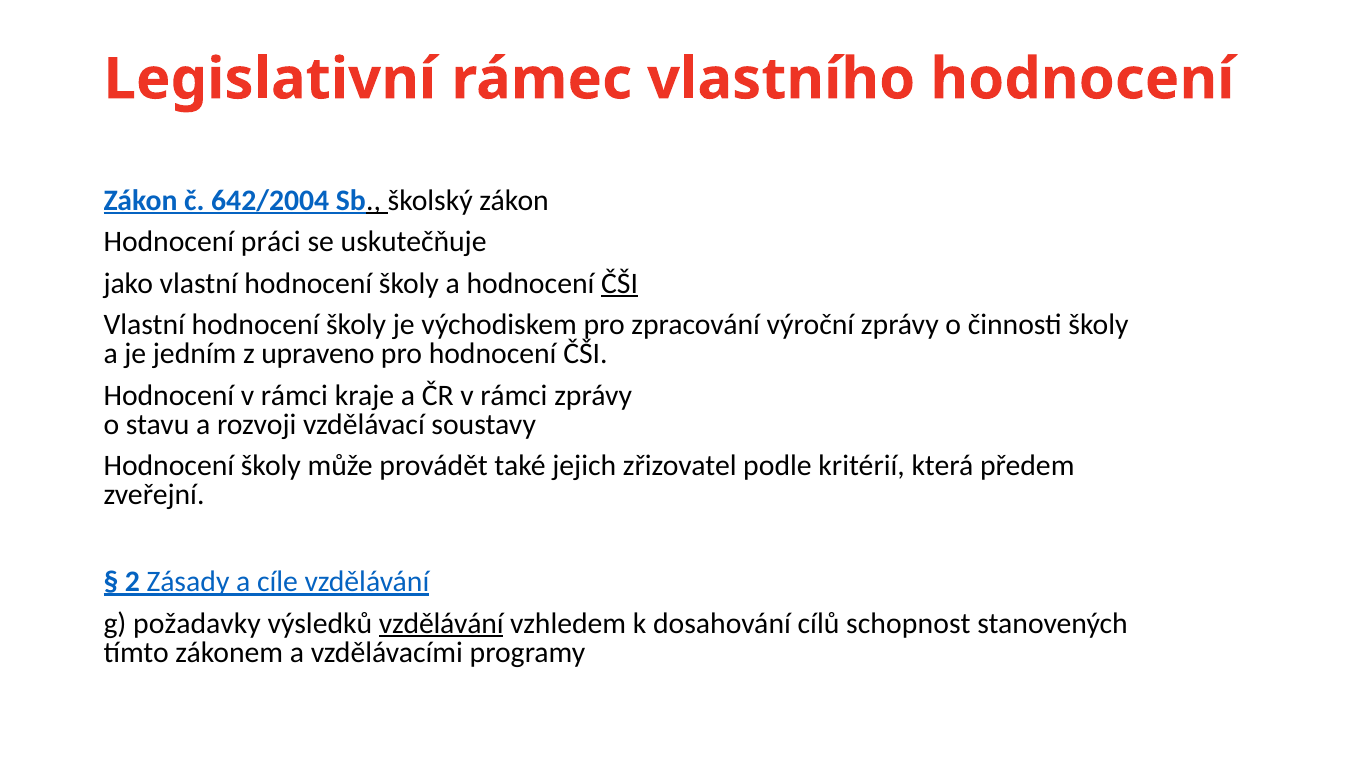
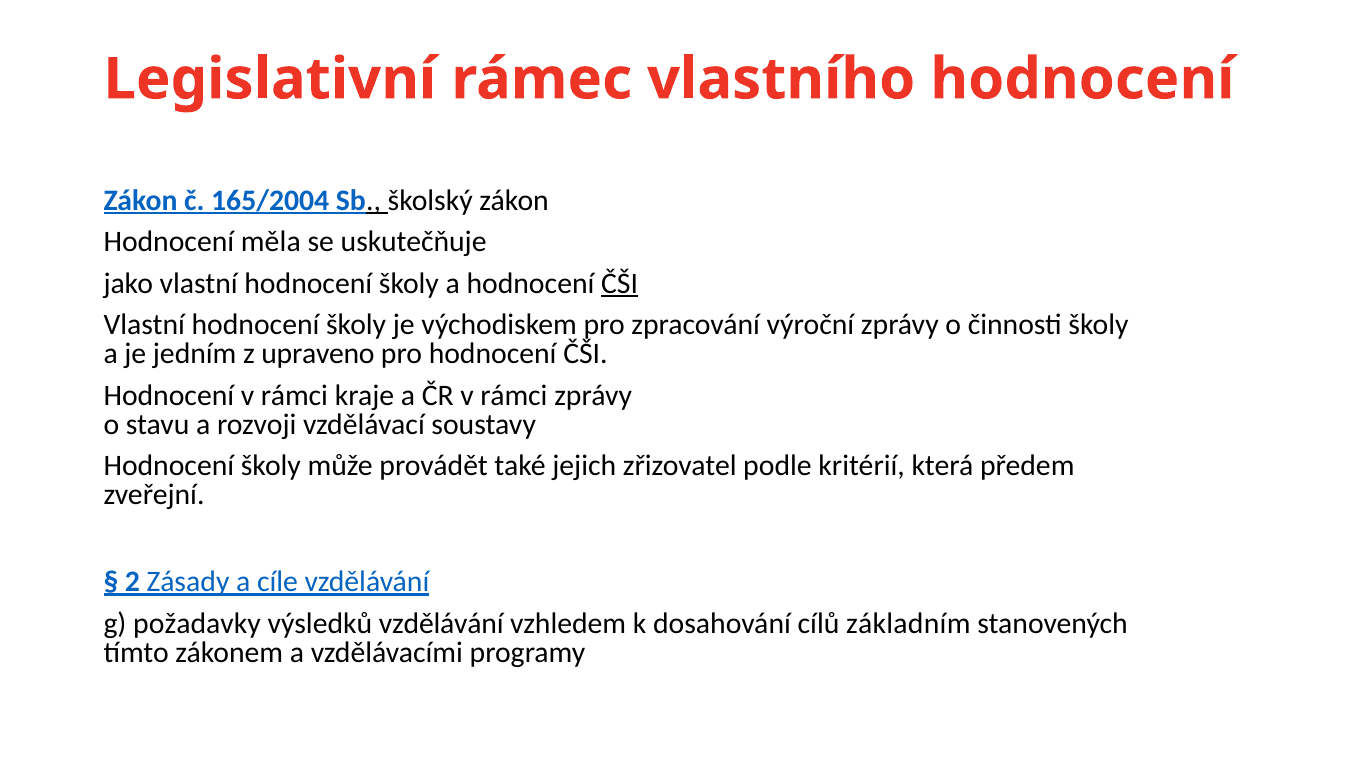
642/2004: 642/2004 -> 165/2004
práci: práci -> měla
vzdělávání at (441, 623) underline: present -> none
schopnost: schopnost -> základním
